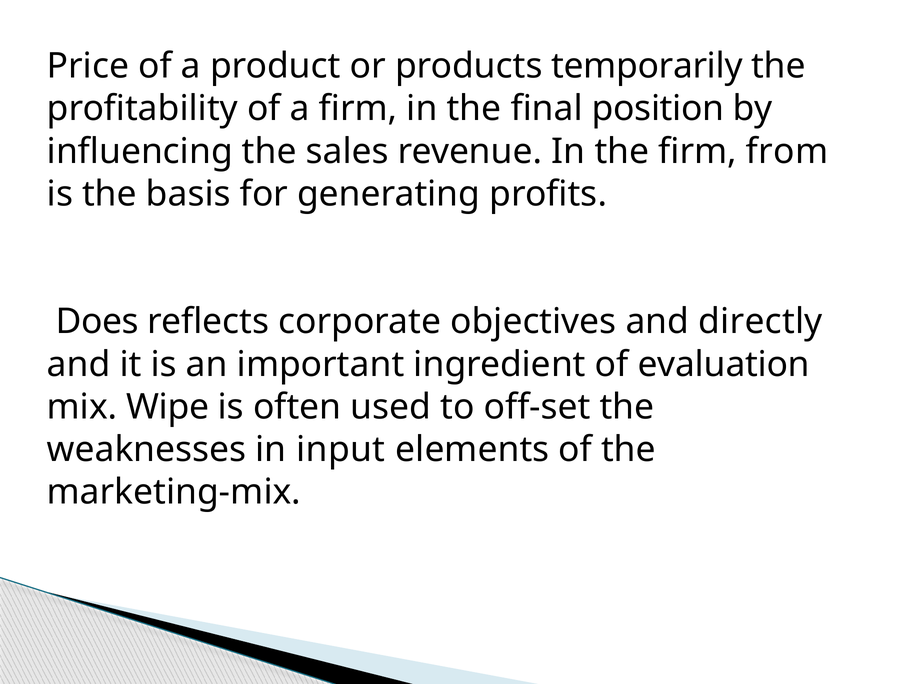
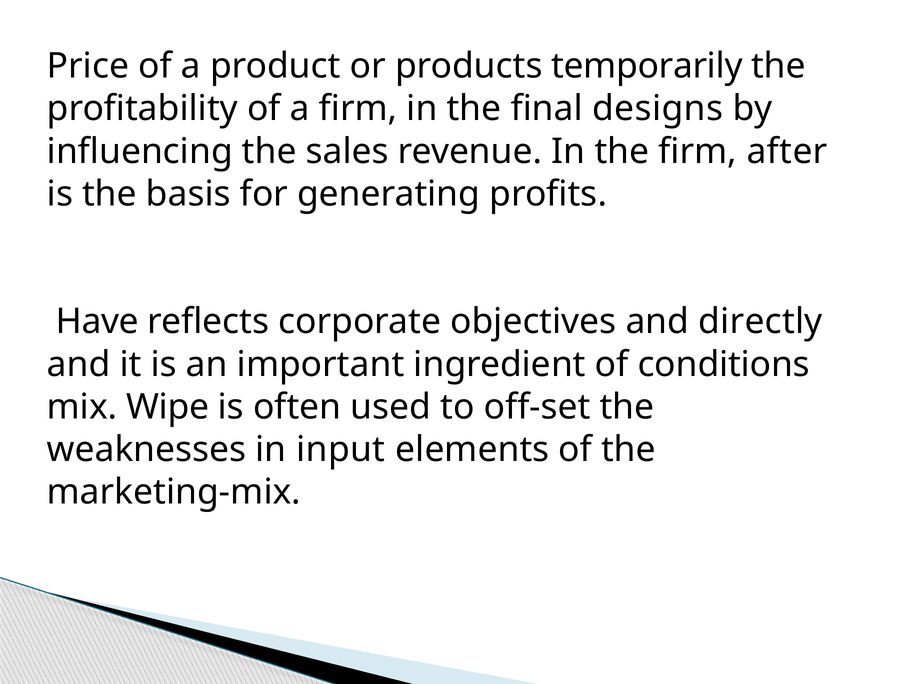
position: position -> designs
from: from -> after
Does: Does -> Have
evaluation: evaluation -> conditions
